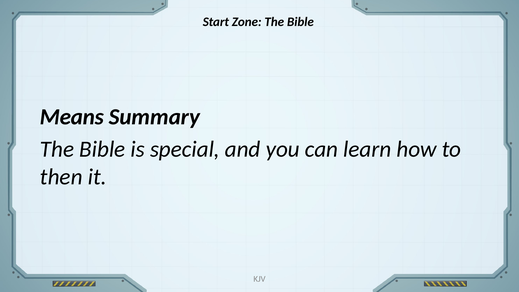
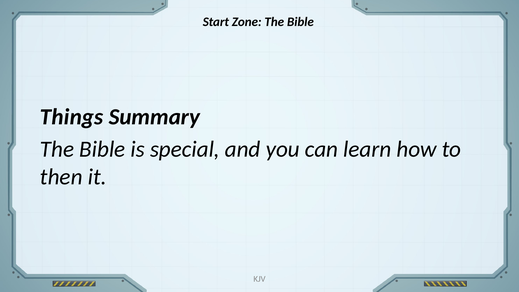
Means: Means -> Things
